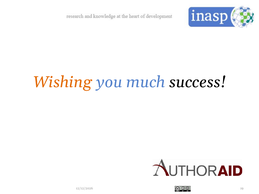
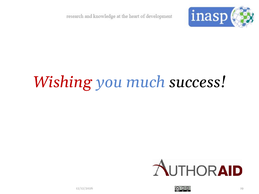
Wishing colour: orange -> red
